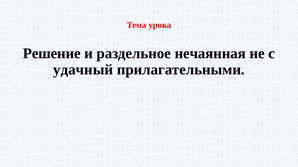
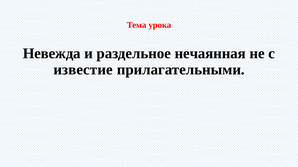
Решение: Решение -> Невежда
удачный: удачный -> известие
